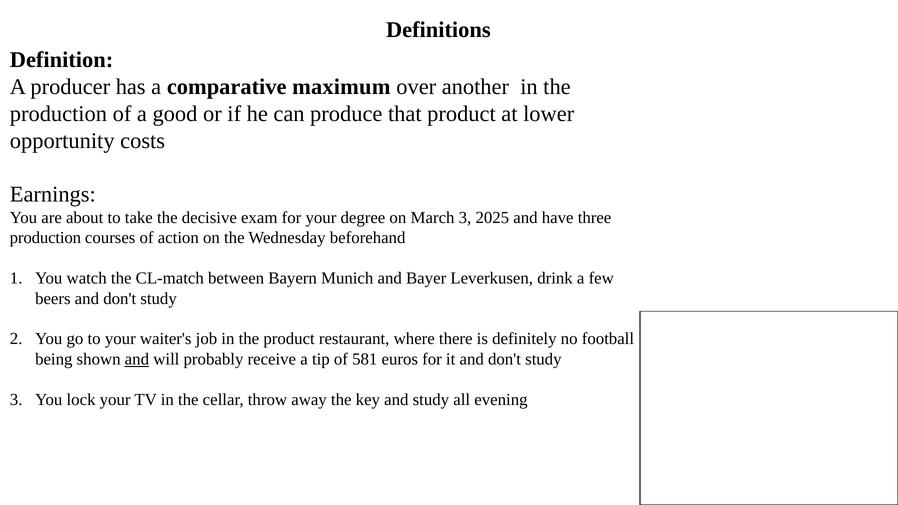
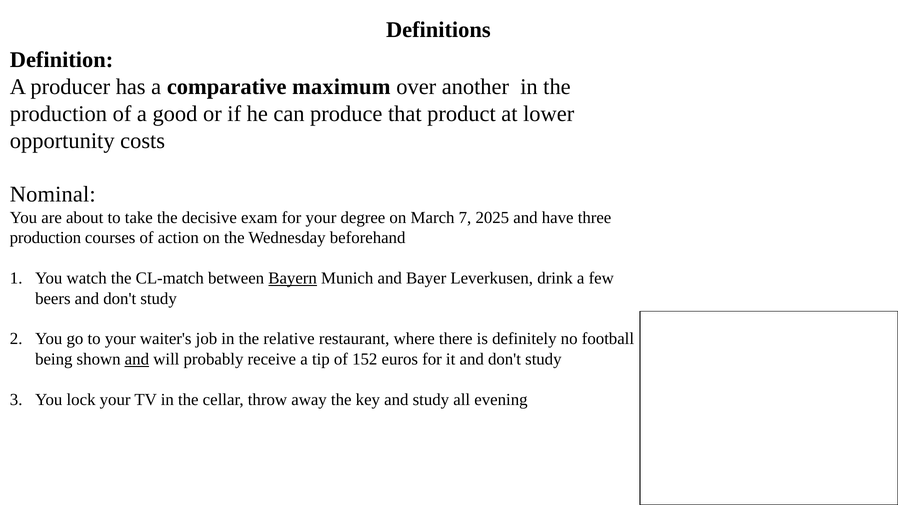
Earnings: Earnings -> Nominal
March 3: 3 -> 7
Bayern underline: none -> present
the product: product -> relative
581: 581 -> 152
